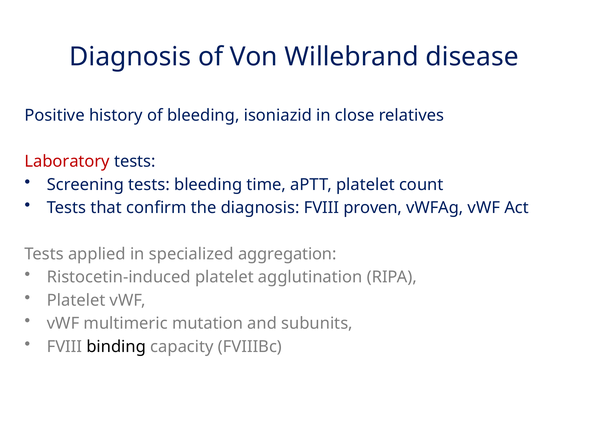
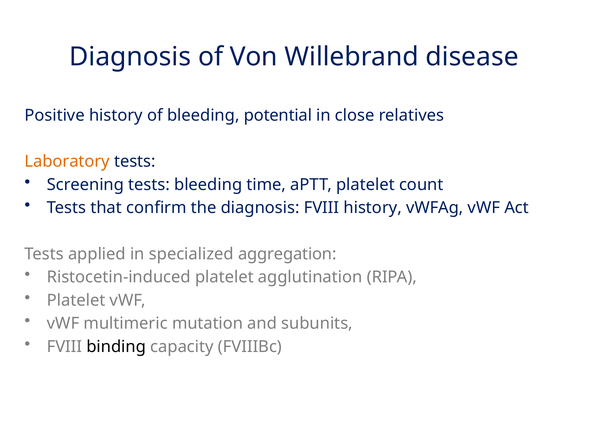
isoniazid: isoniazid -> potential
Laboratory colour: red -> orange
FVIII proven: proven -> history
